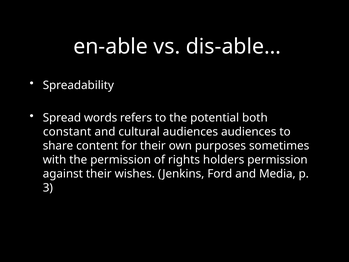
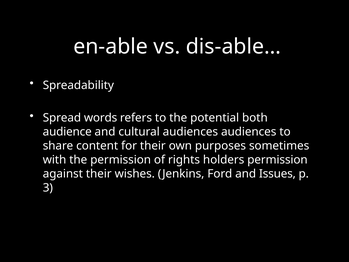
constant: constant -> audience
Media: Media -> Issues
